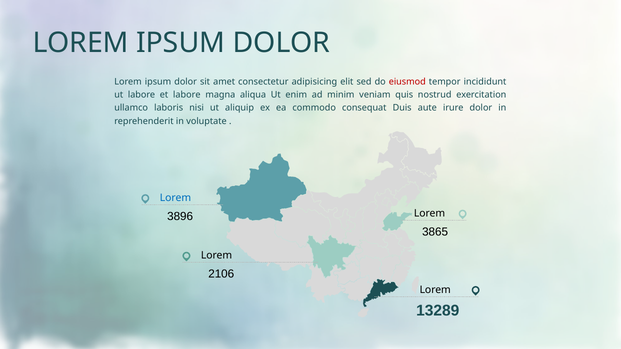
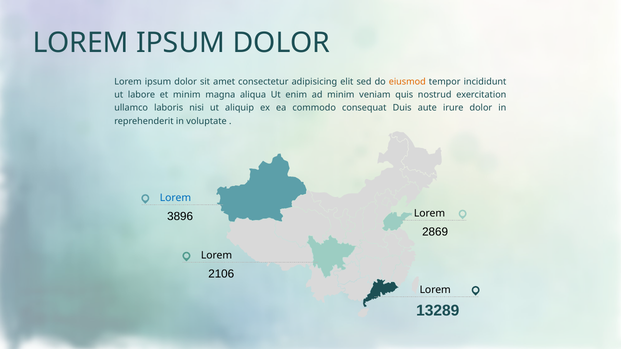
eiusmod colour: red -> orange
et labore: labore -> minim
3865: 3865 -> 2869
